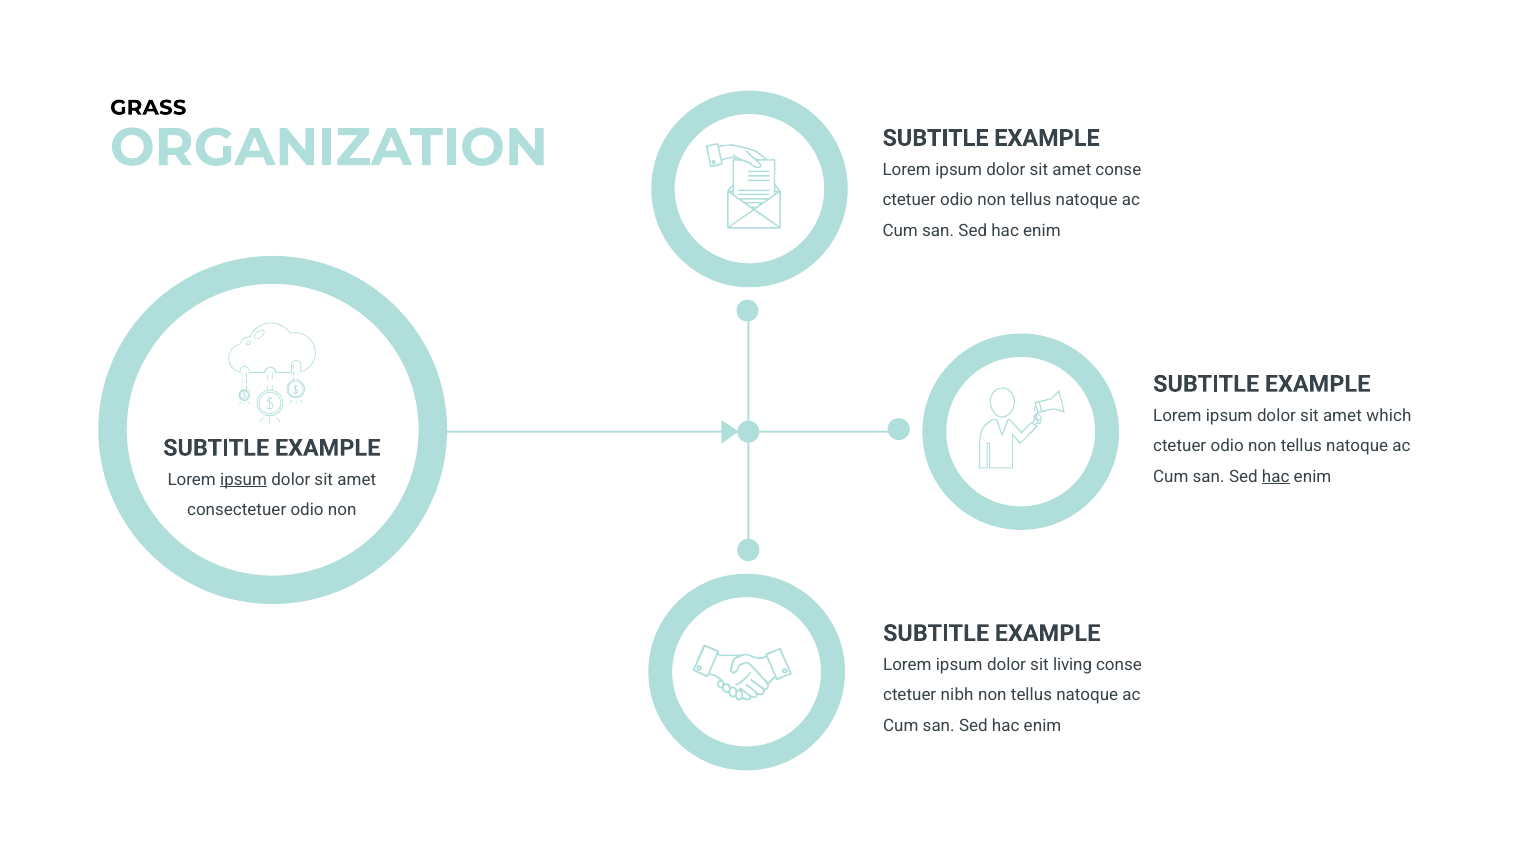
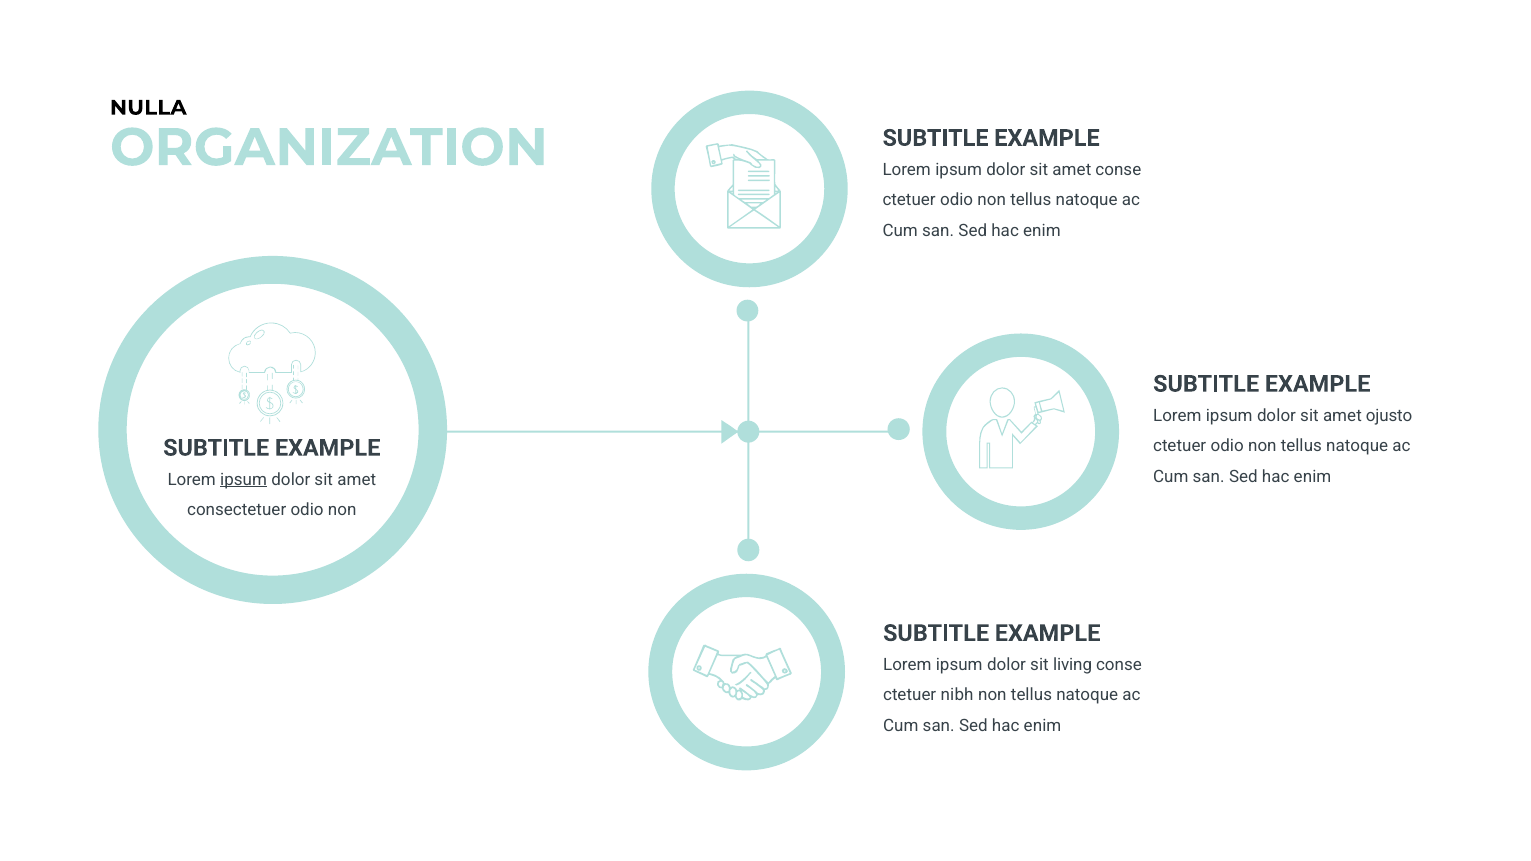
GRASS: GRASS -> NULLA
which: which -> ojusto
hac at (1276, 477) underline: present -> none
